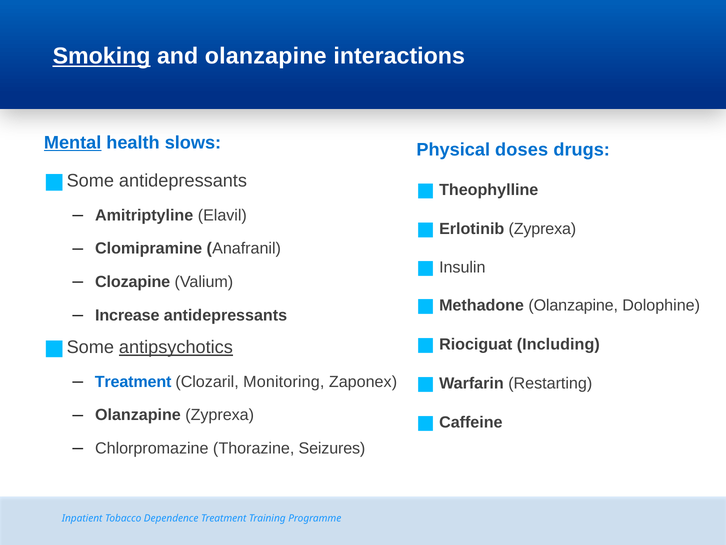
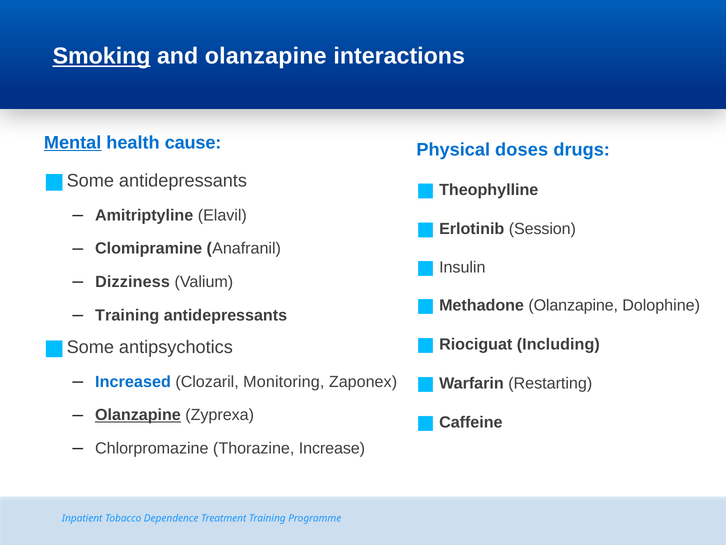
slows: slows -> cause
Zyprexa at (542, 229): Zyprexa -> Session
Clozapine: Clozapine -> Dizziness
Increase at (127, 315): Increase -> Training
antipsychotics underline: present -> none
Treatment at (133, 381): Treatment -> Increased
Olanzapine at (138, 415) underline: none -> present
Seizures: Seizures -> Increase
